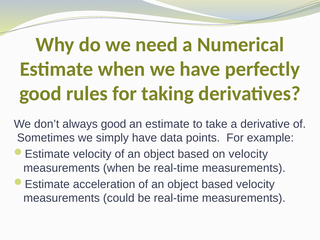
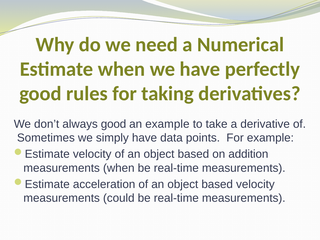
an estimate: estimate -> example
on velocity: velocity -> addition
